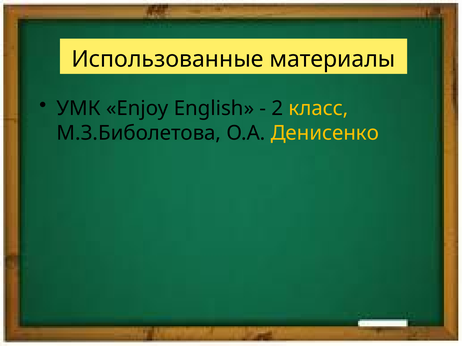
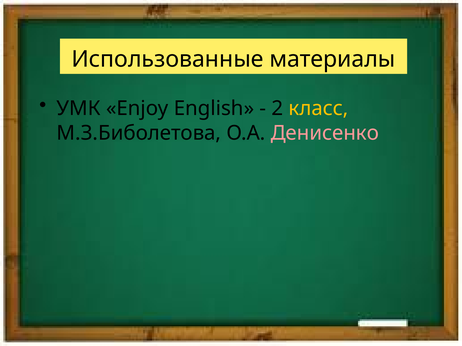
Денисенко colour: yellow -> pink
